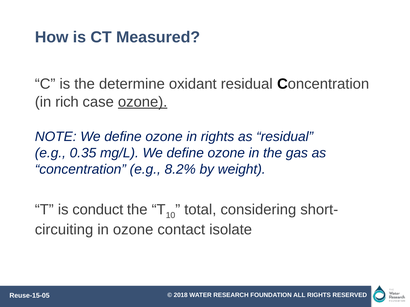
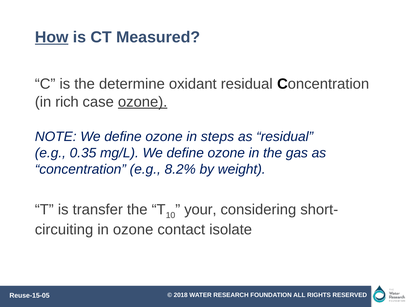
How underline: none -> present
in rights: rights -> steps
conduct: conduct -> transfer
total: total -> your
